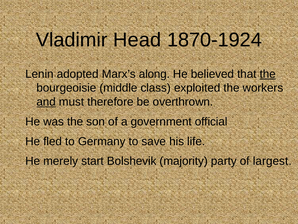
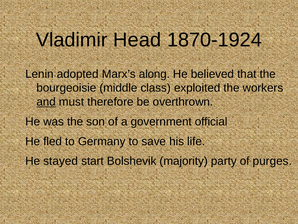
the at (268, 74) underline: present -> none
merely: merely -> stayed
largest: largest -> purges
